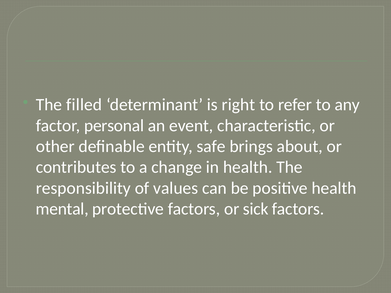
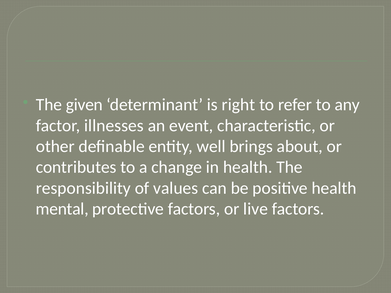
filled: filled -> given
personal: personal -> illnesses
safe: safe -> well
sick: sick -> live
